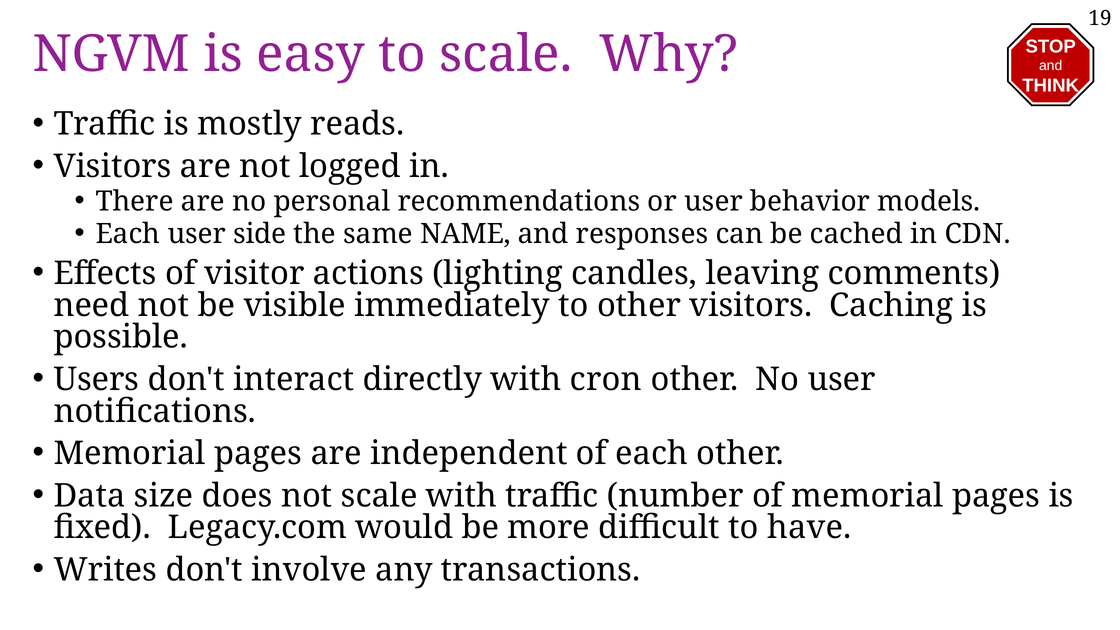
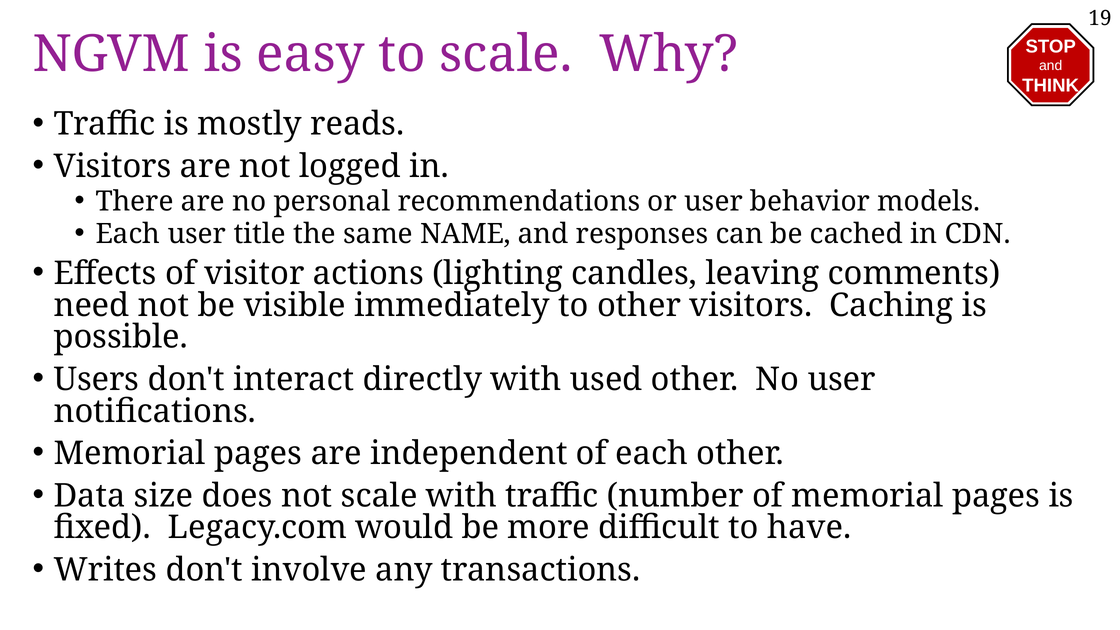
side: side -> title
cron: cron -> used
